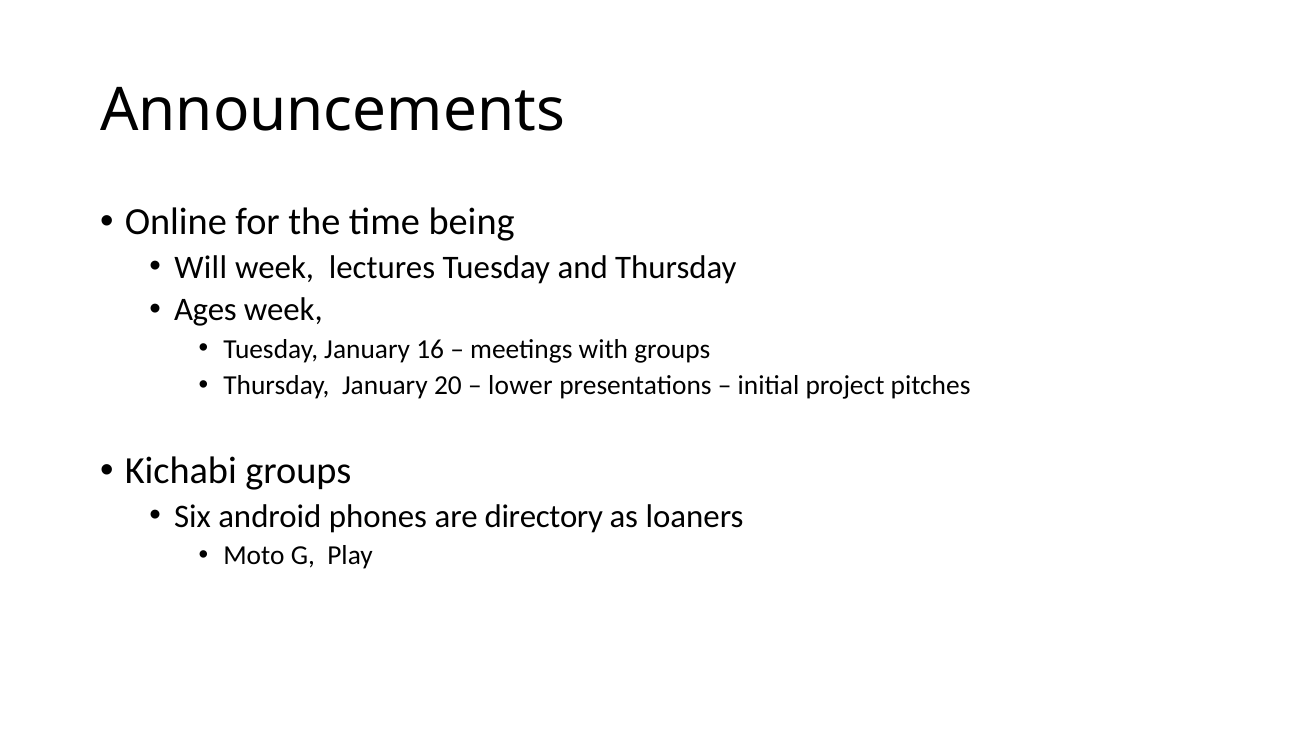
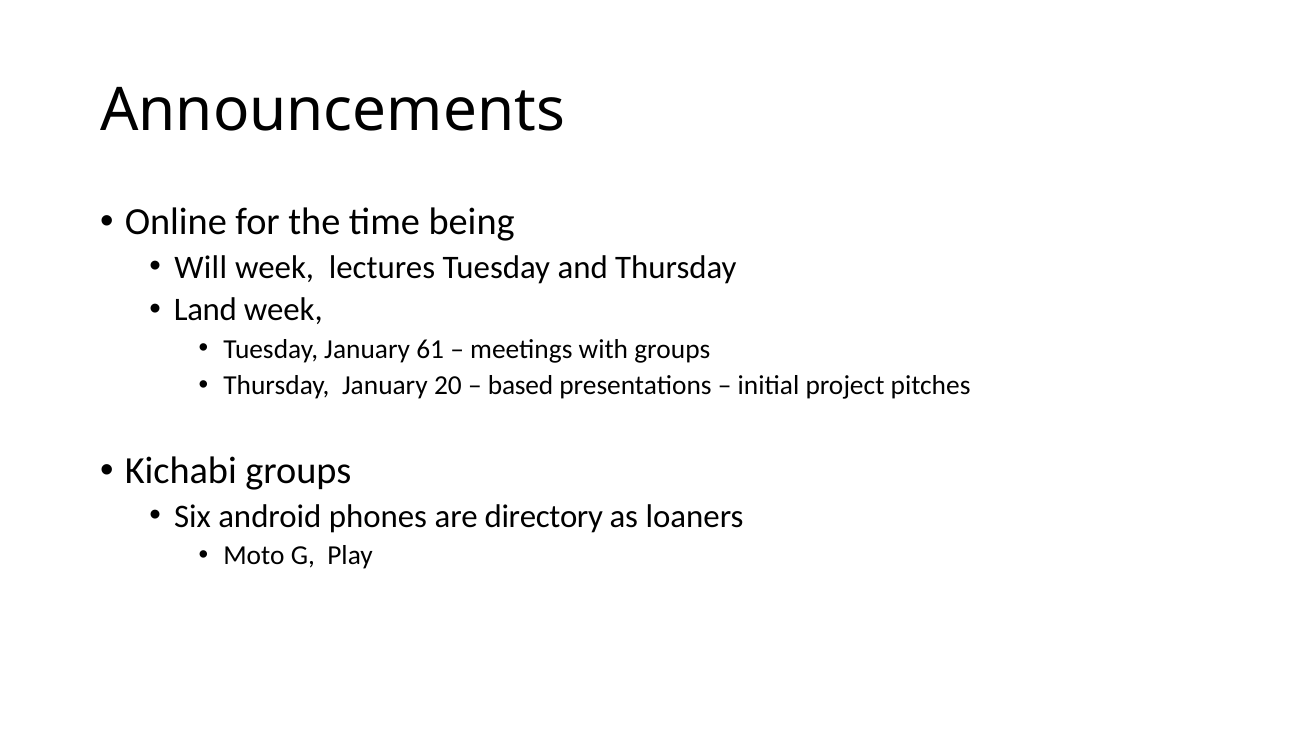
Ages: Ages -> Land
16: 16 -> 61
lower: lower -> based
